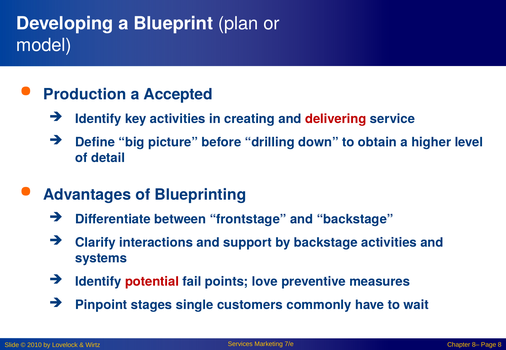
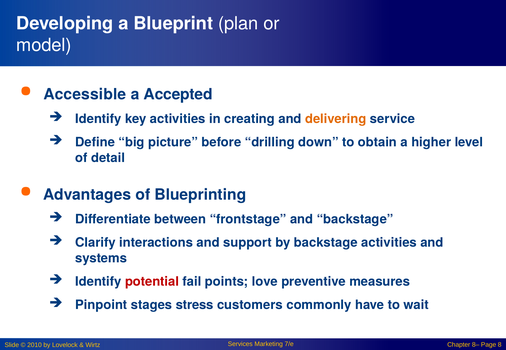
Production: Production -> Accessible
delivering colour: red -> orange
single: single -> stress
